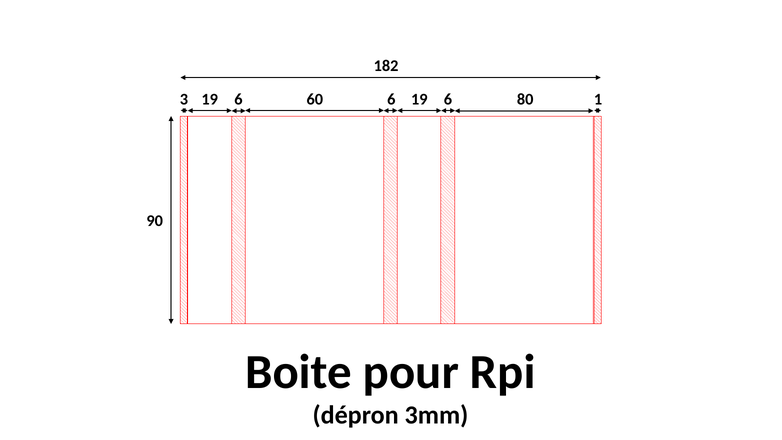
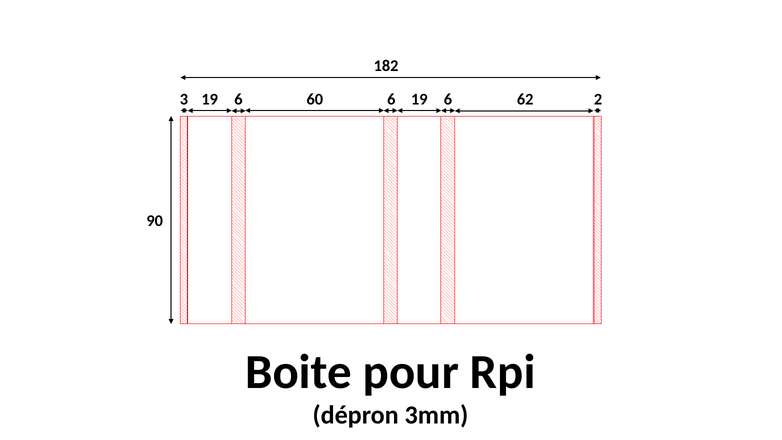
80: 80 -> 62
1: 1 -> 2
